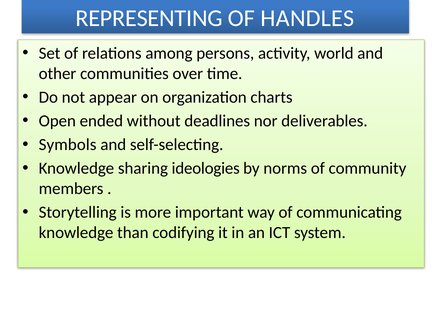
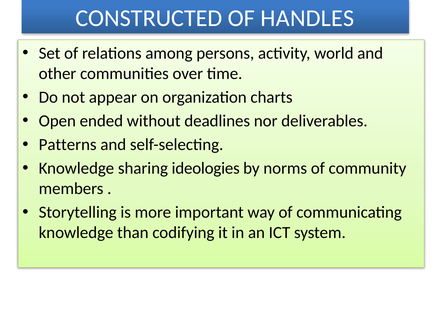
REPRESENTING: REPRESENTING -> CONSTRUCTED
Symbols: Symbols -> Patterns
